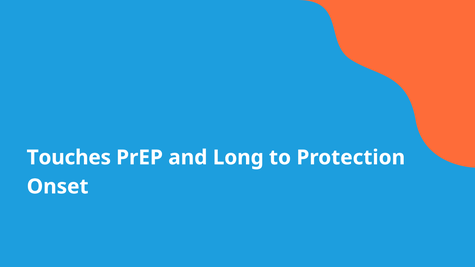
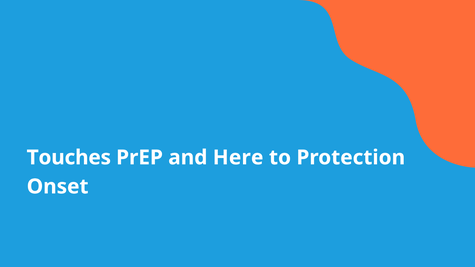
Long: Long -> Here
